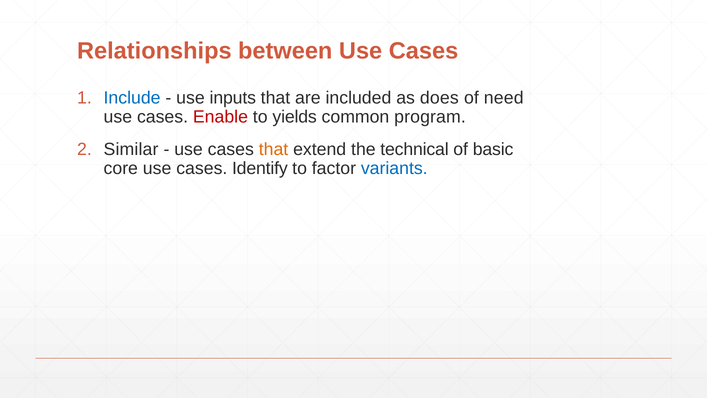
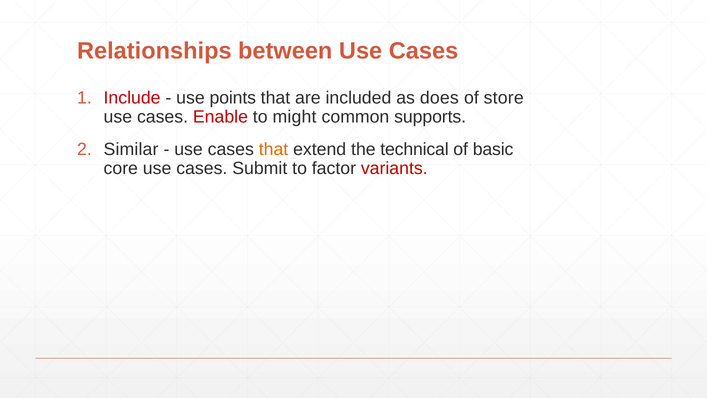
Include colour: blue -> red
inputs: inputs -> points
need: need -> store
yields: yields -> might
program: program -> supports
Identify: Identify -> Submit
variants colour: blue -> red
